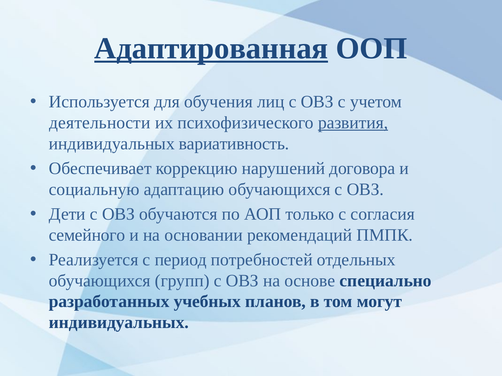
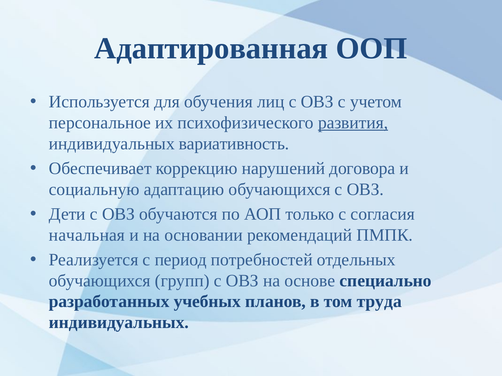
Адаптированная underline: present -> none
деятельности: деятельности -> персональное
семейного: семейного -> начальная
могут: могут -> труда
